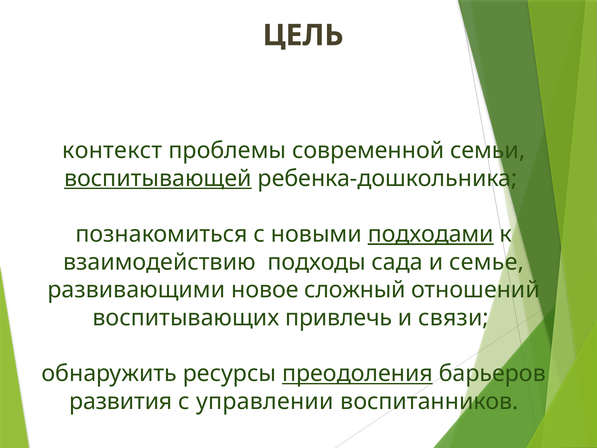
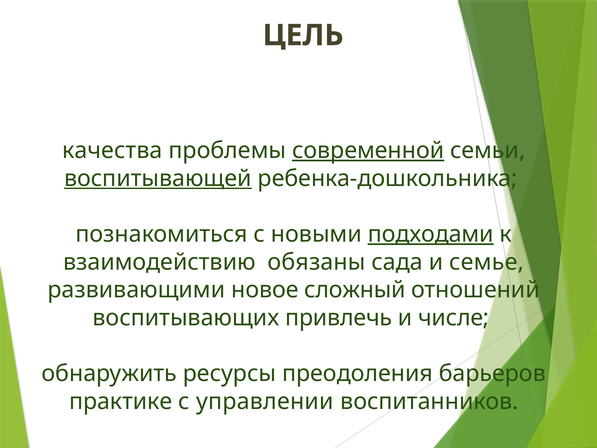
контекст: контекст -> качества
современной underline: none -> present
подходы: подходы -> обязаны
связи: связи -> числе
преодоления underline: present -> none
развития: развития -> практике
